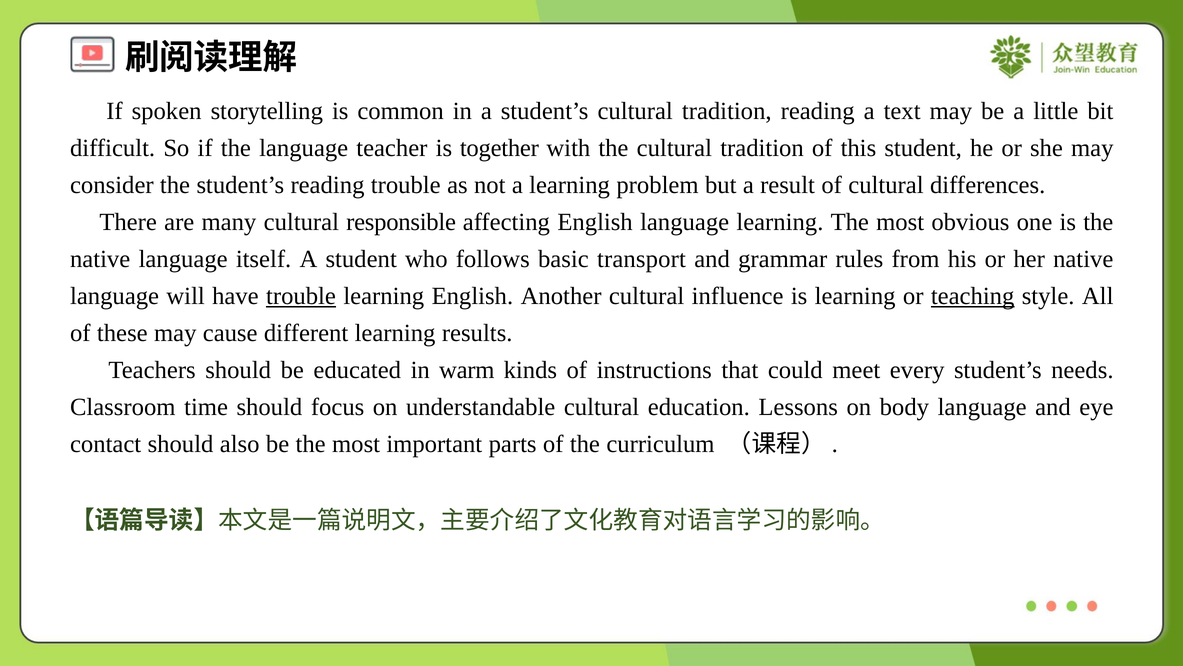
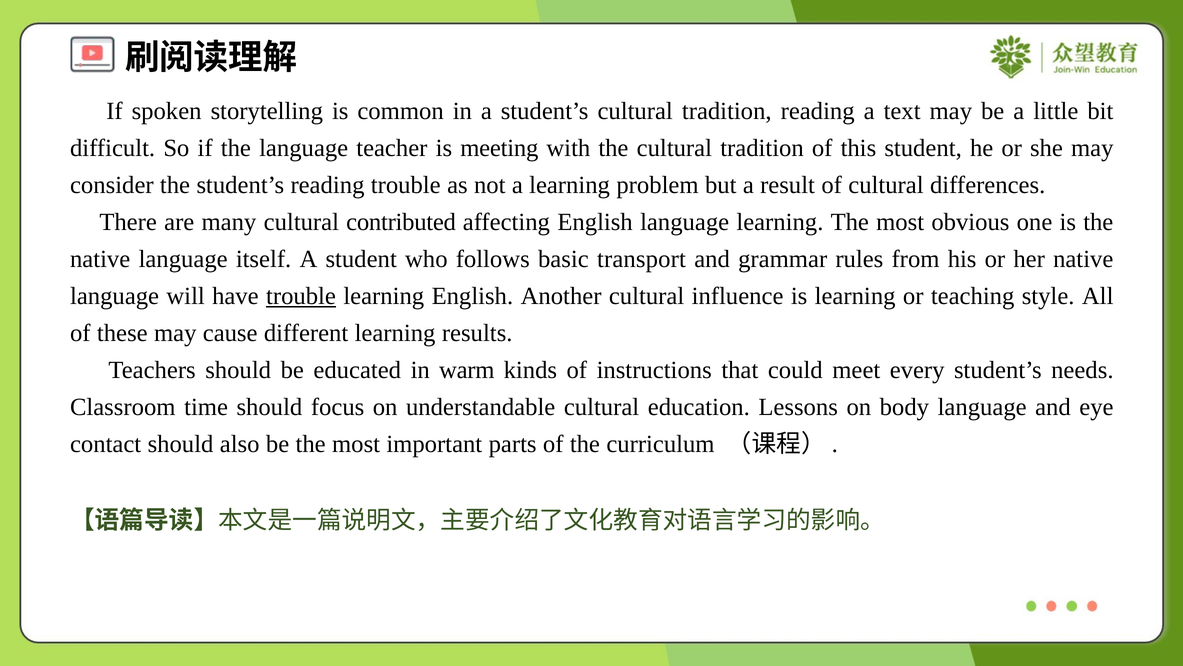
together: together -> meeting
responsible: responsible -> contributed
teaching underline: present -> none
